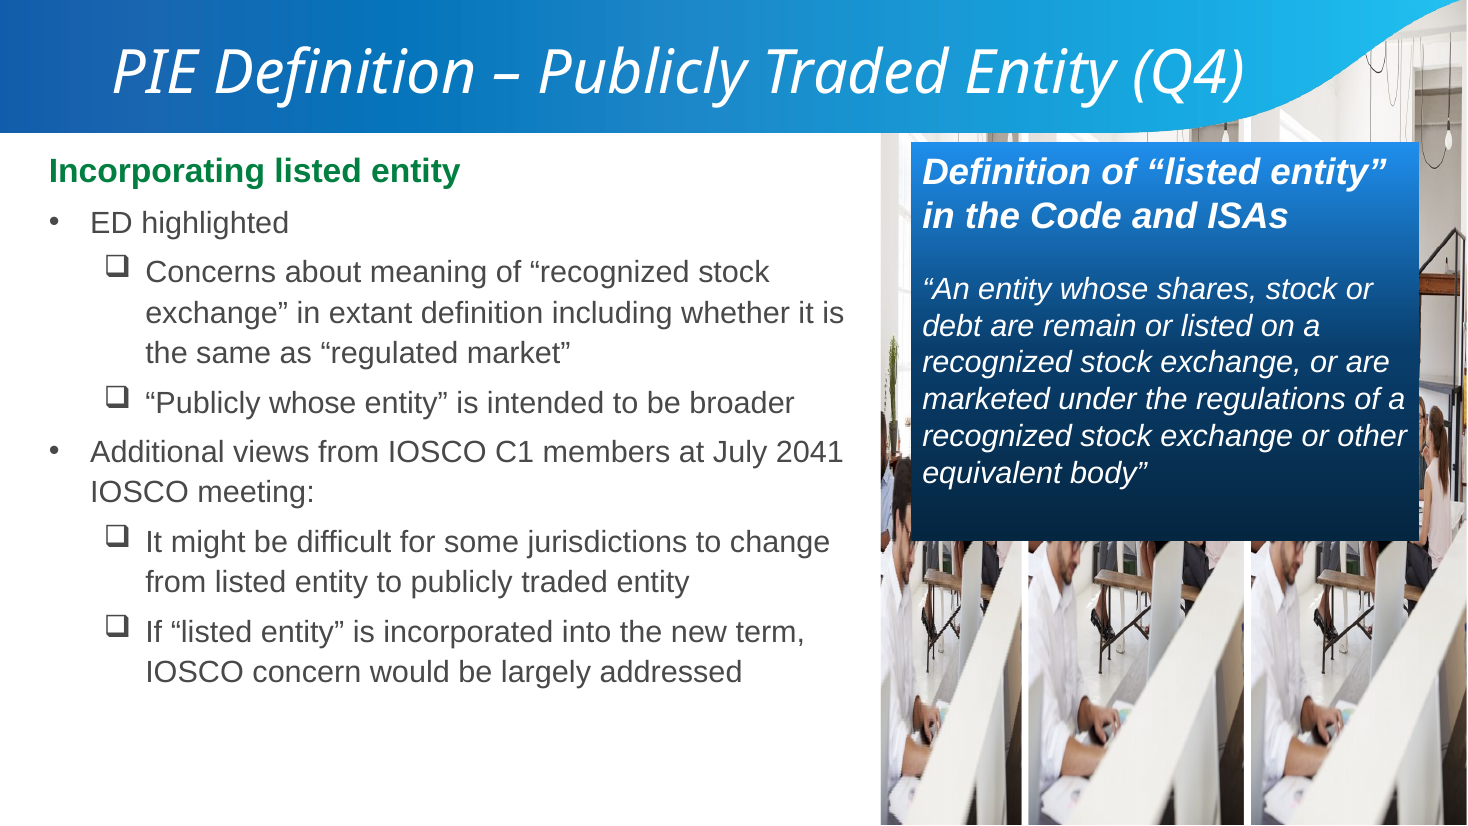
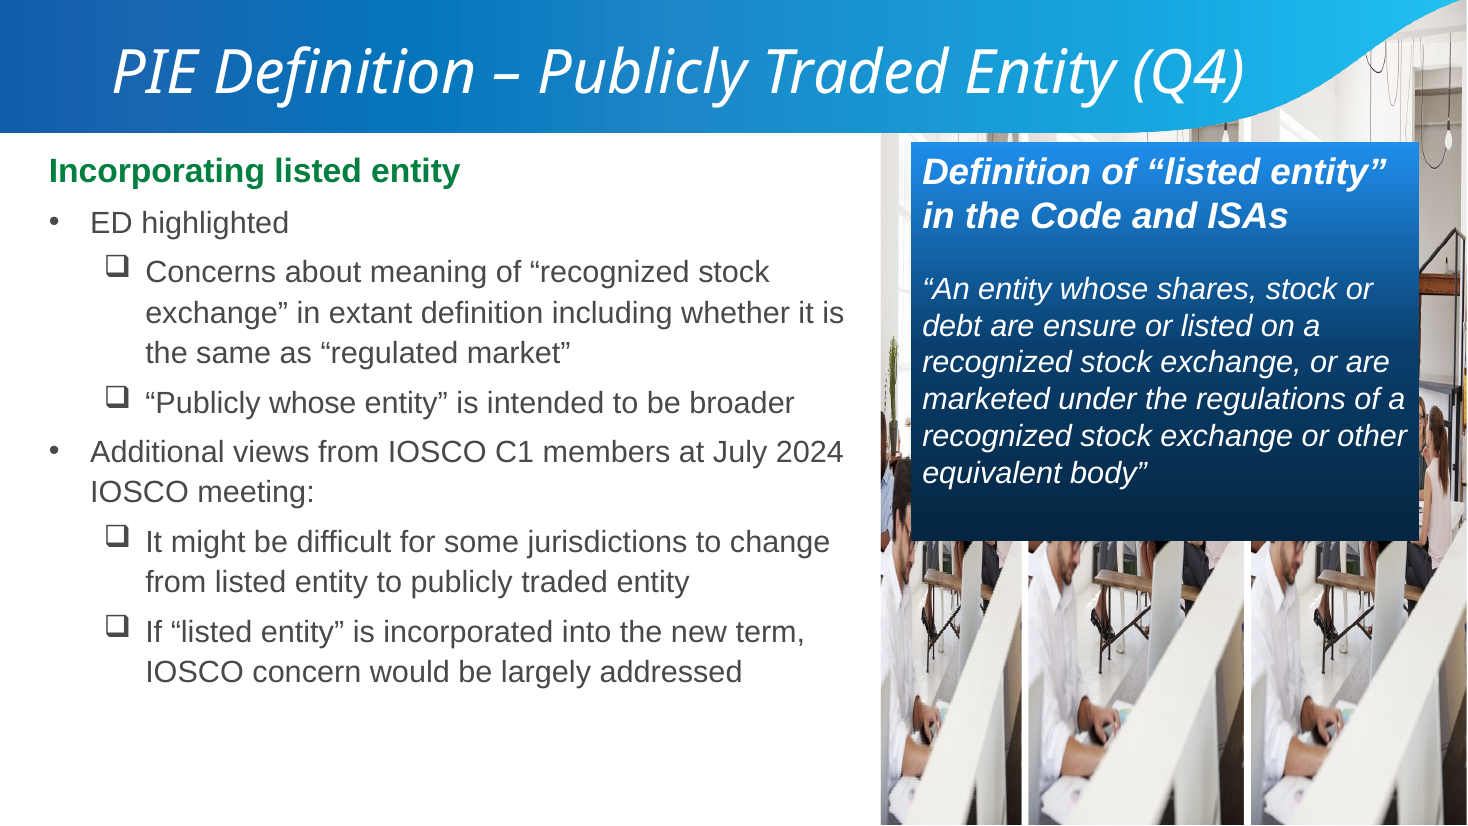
remain: remain -> ensure
2041: 2041 -> 2024
